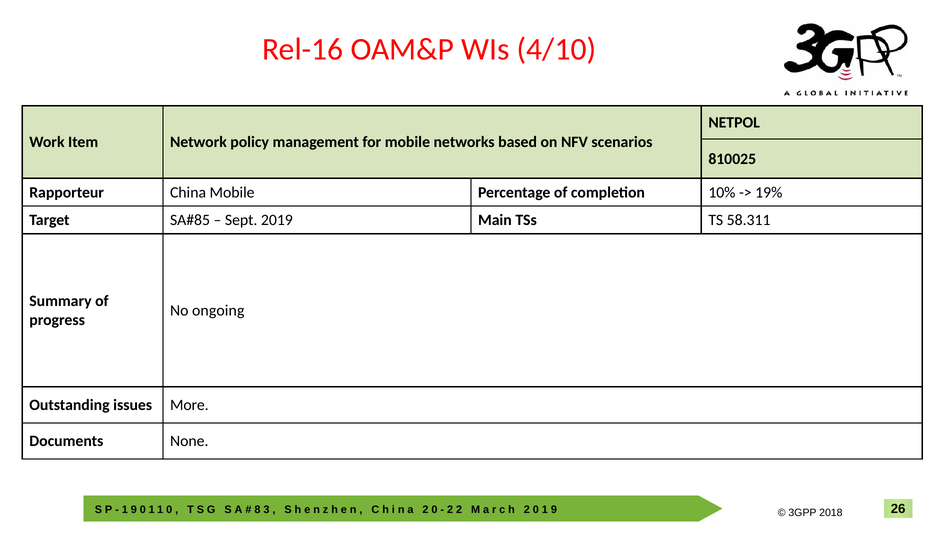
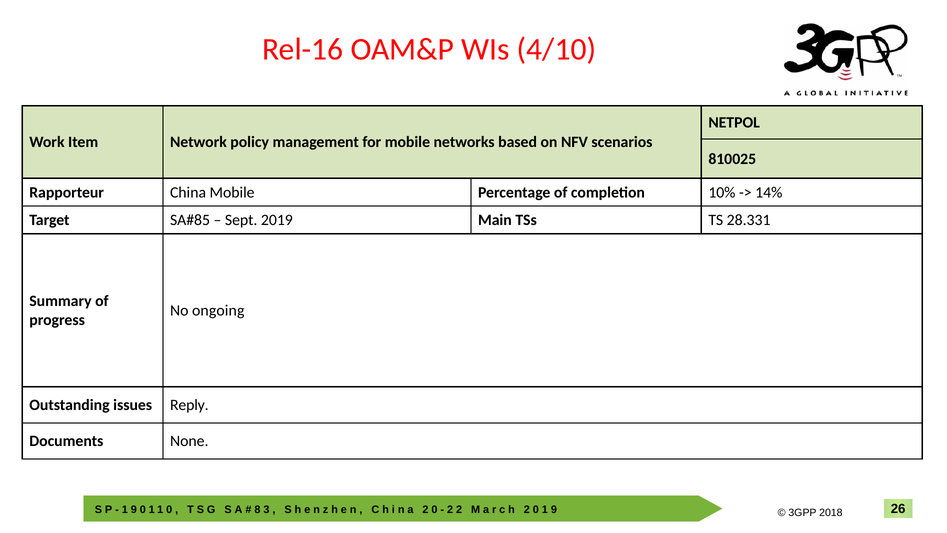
19%: 19% -> 14%
58.311: 58.311 -> 28.331
More: More -> Reply
